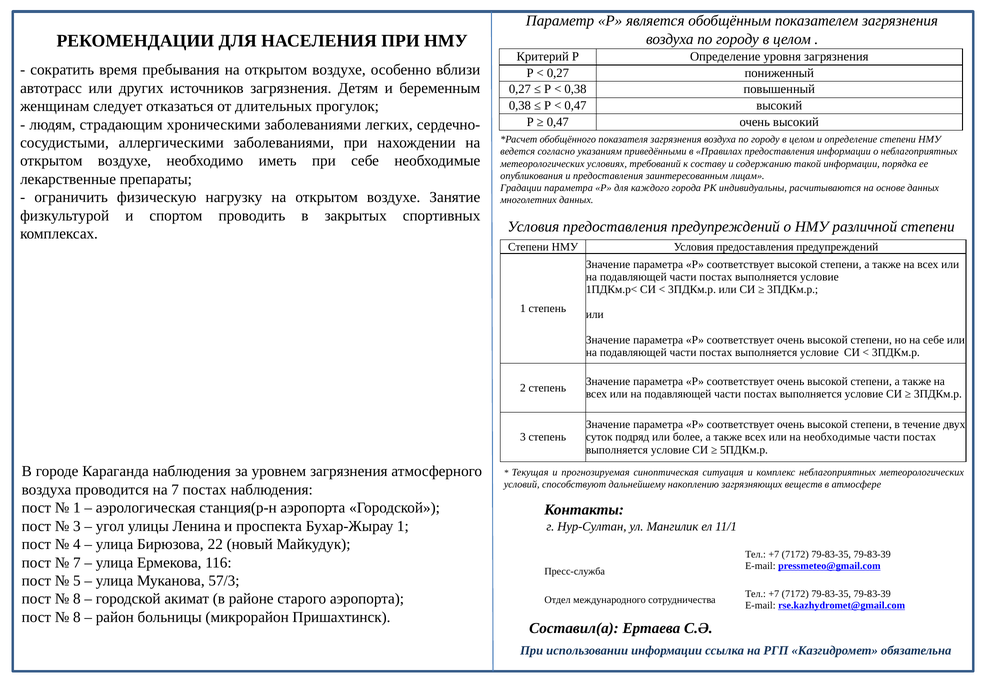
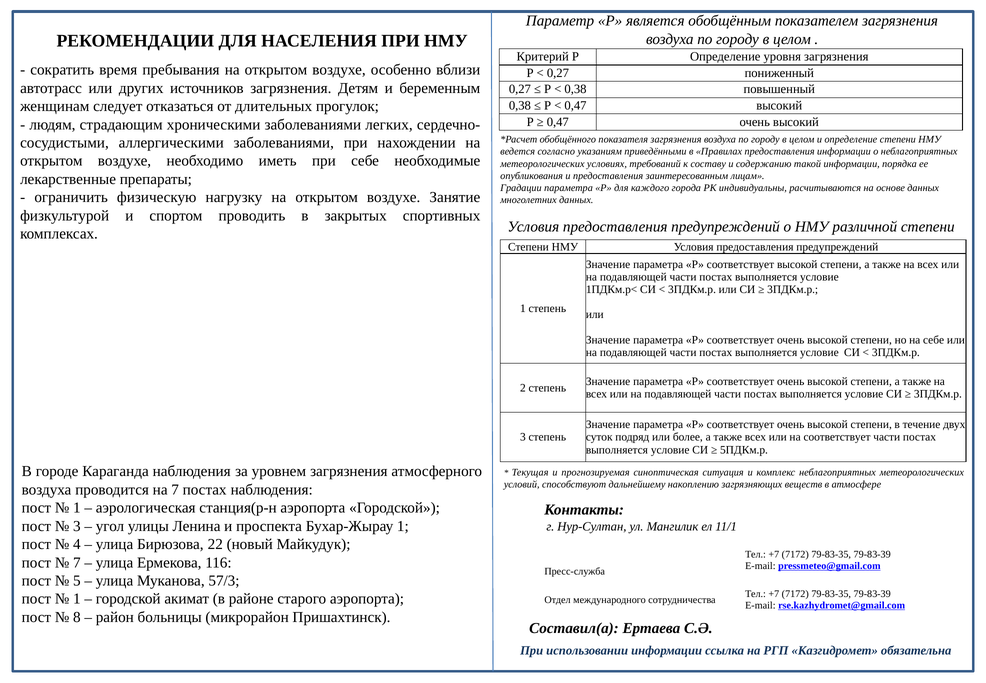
на необходимые: необходимые -> соответствует
8 at (77, 599): 8 -> 1
